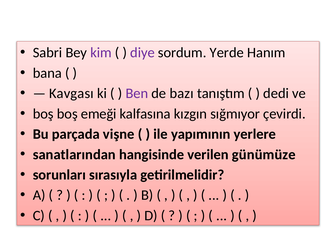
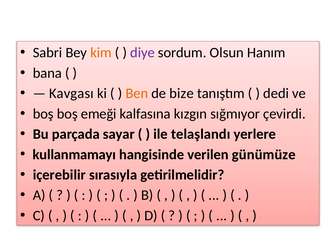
kim colour: purple -> orange
Yerde: Yerde -> Olsun
Ben colour: purple -> orange
bazı: bazı -> bize
vişne: vişne -> sayar
yapımının: yapımının -> telaşlandı
sanatlarından: sanatlarından -> kullanmamayı
sorunları: sorunları -> içerebilir
